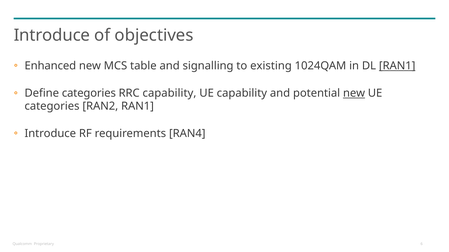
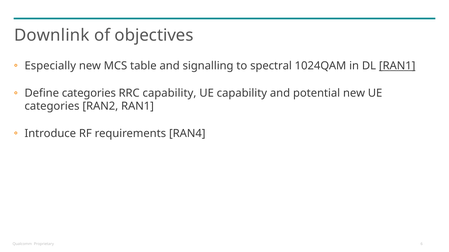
Introduce at (52, 35): Introduce -> Downlink
Enhanced: Enhanced -> Especially
existing: existing -> spectral
new at (354, 93) underline: present -> none
